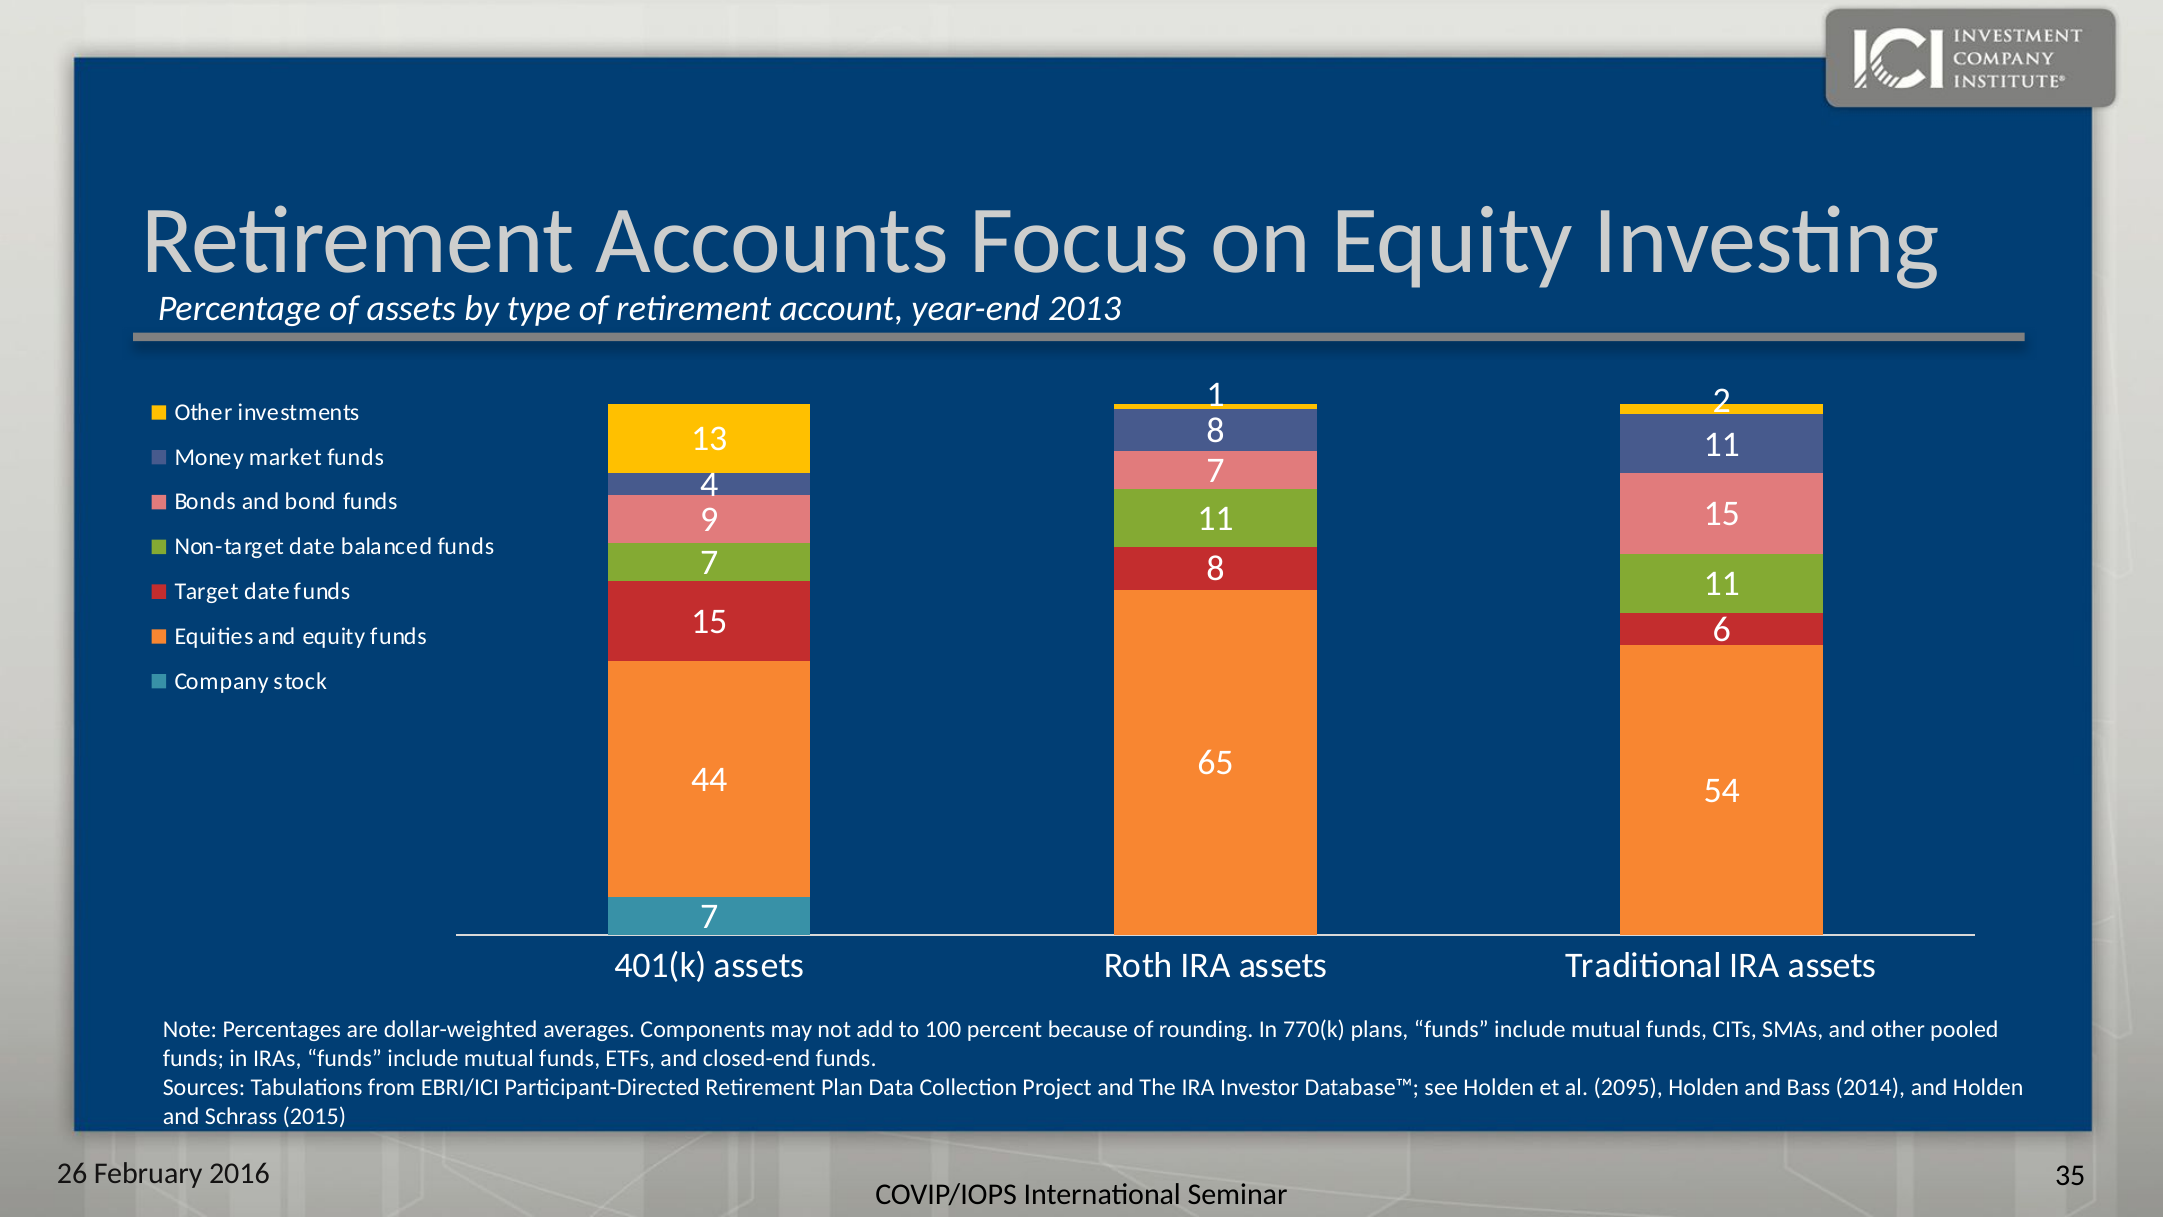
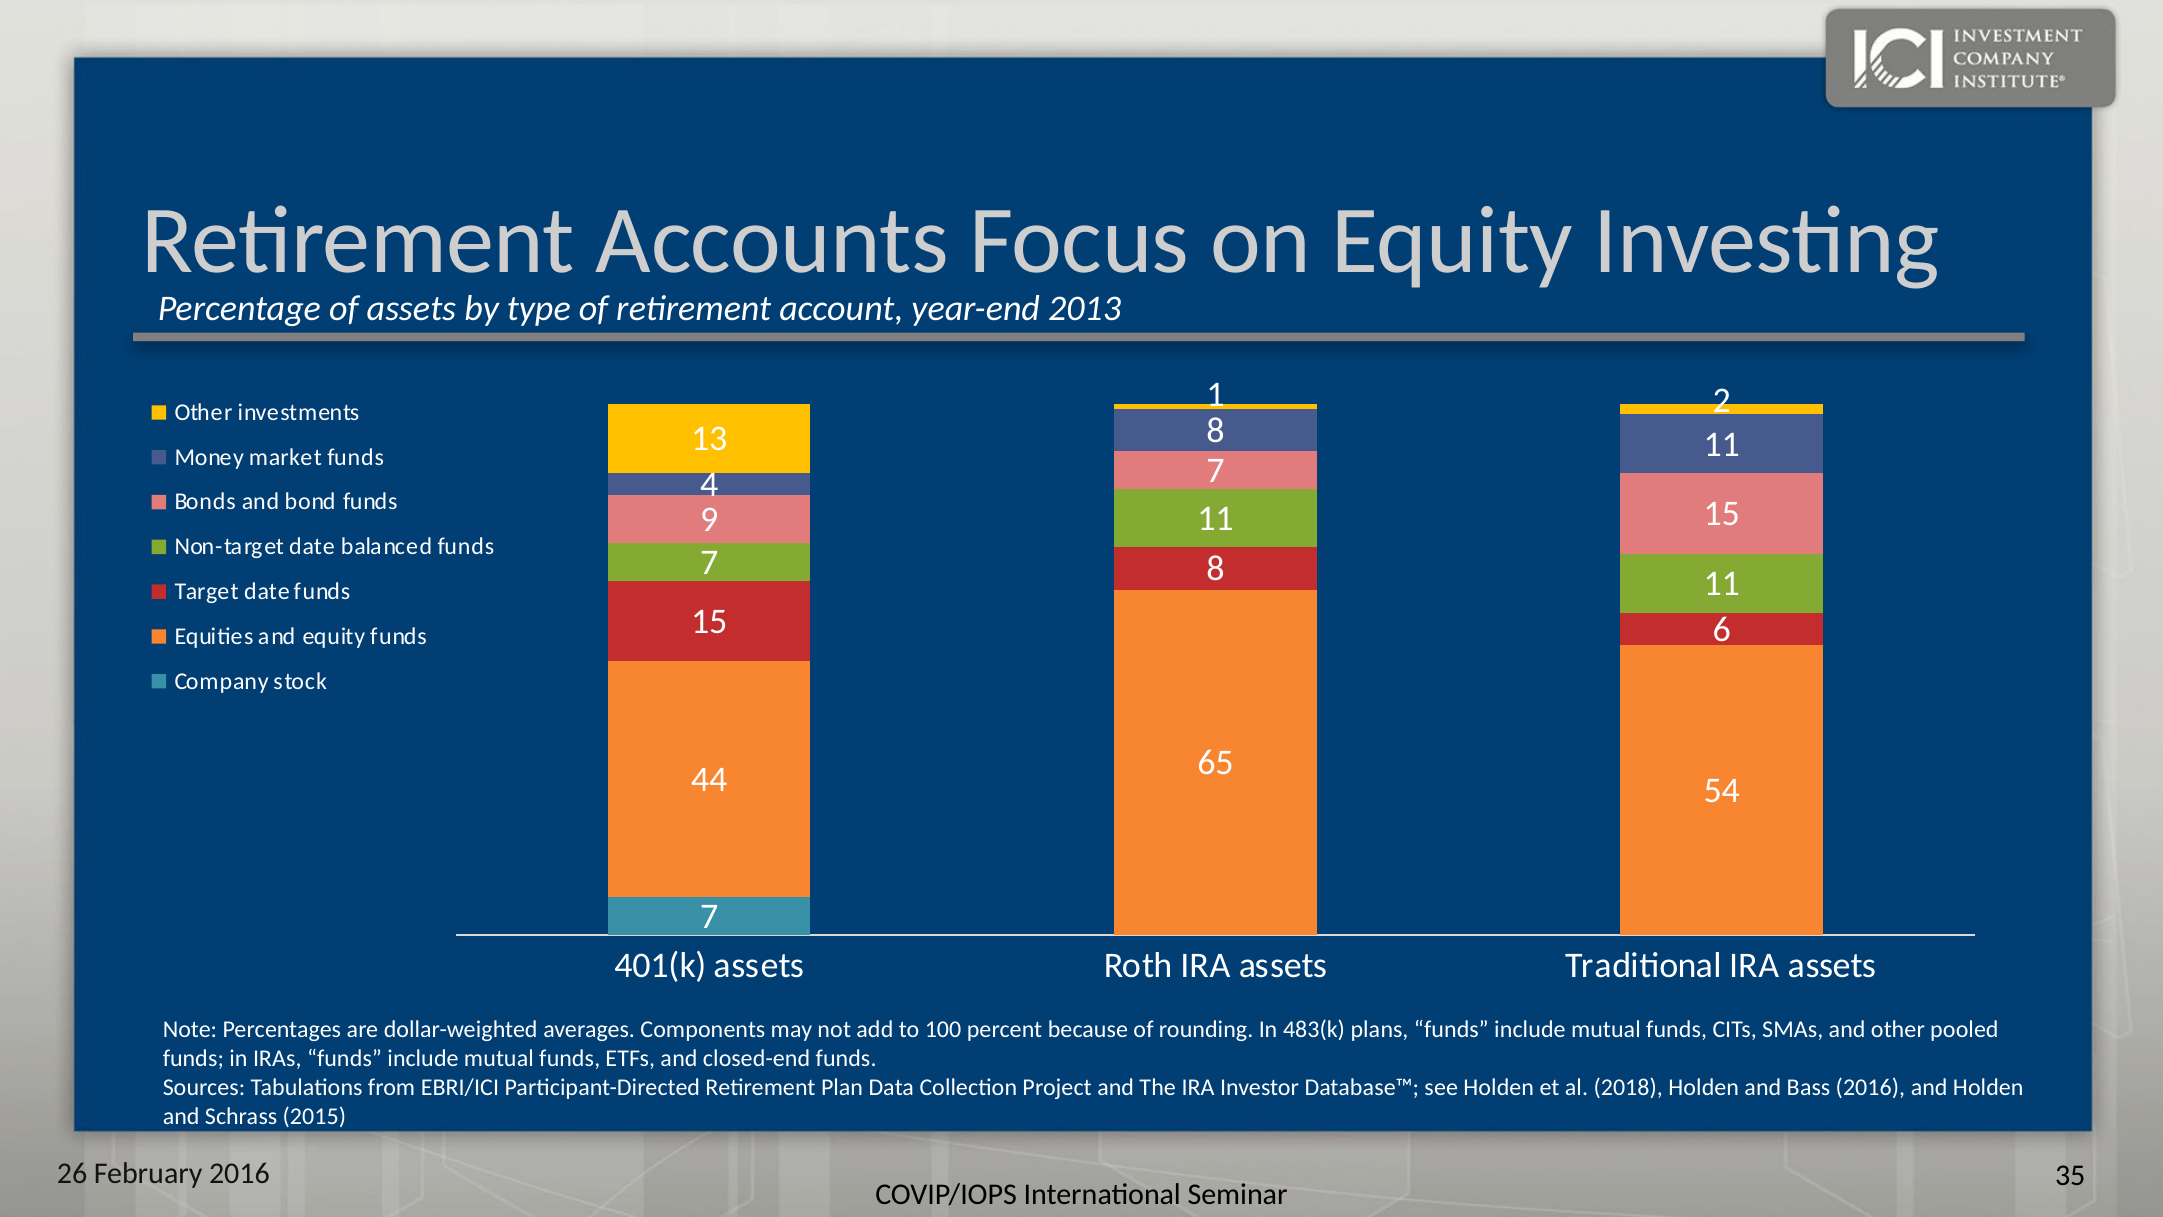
770(k: 770(k -> 483(k
2095: 2095 -> 2018
Bass 2014: 2014 -> 2016
